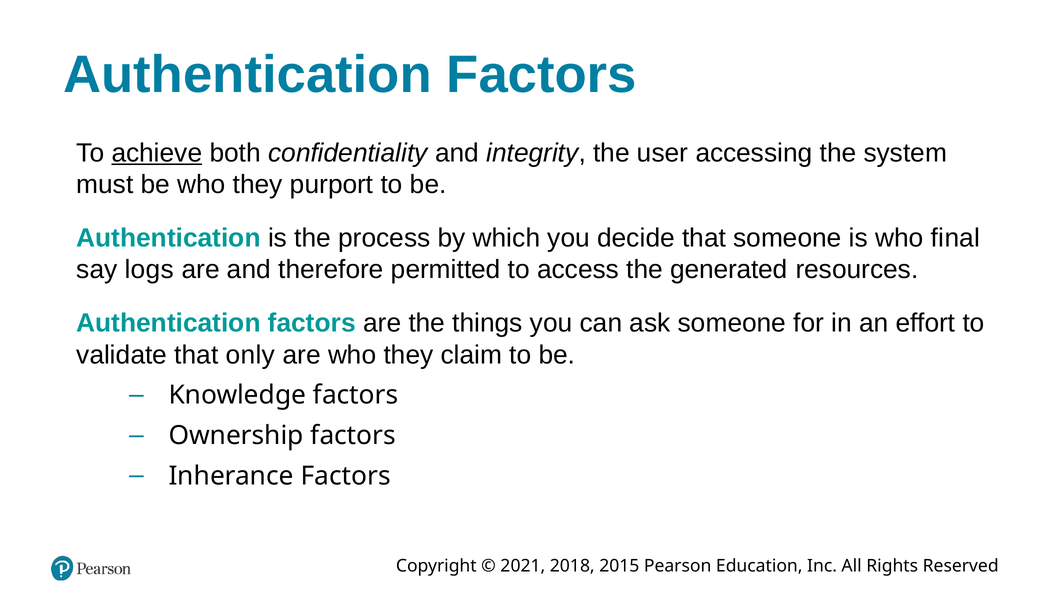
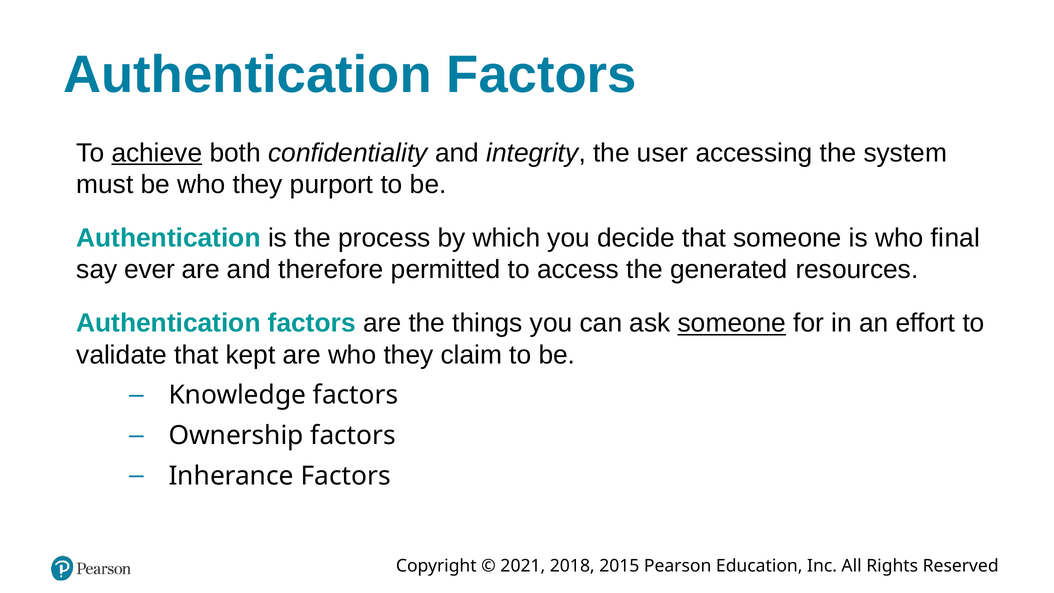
logs: logs -> ever
someone at (732, 323) underline: none -> present
only: only -> kept
